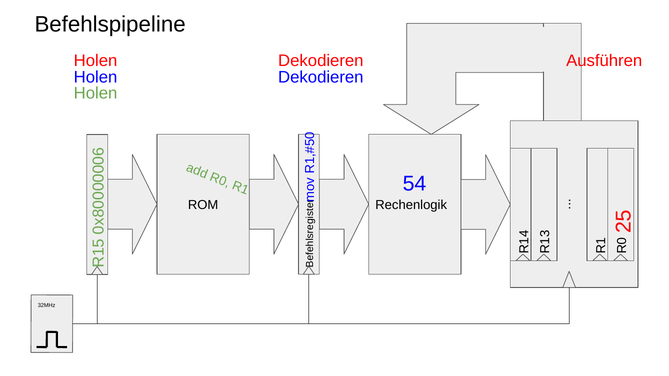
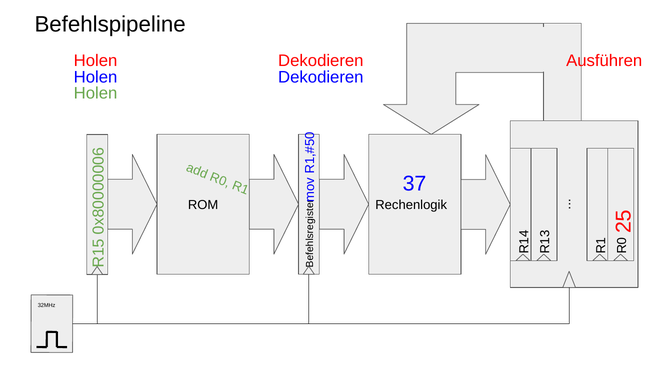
54: 54 -> 37
